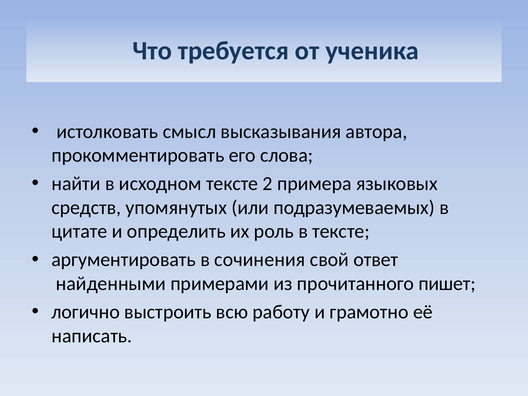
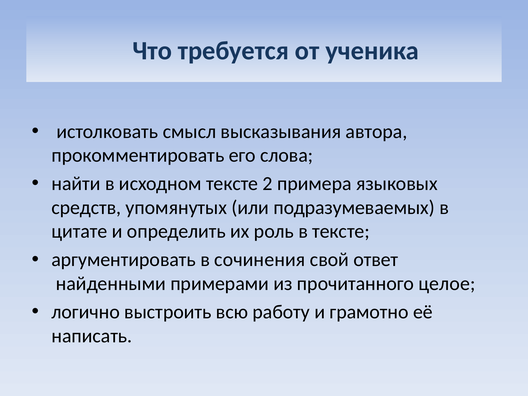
пишет: пишет -> целое
